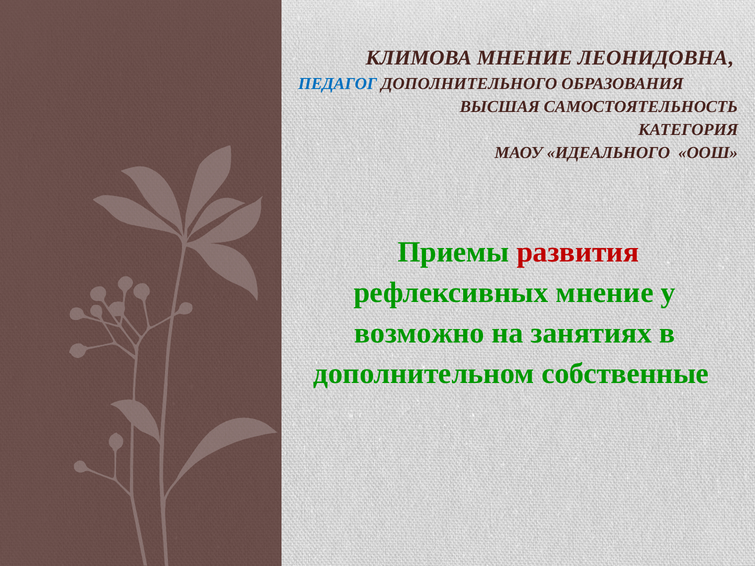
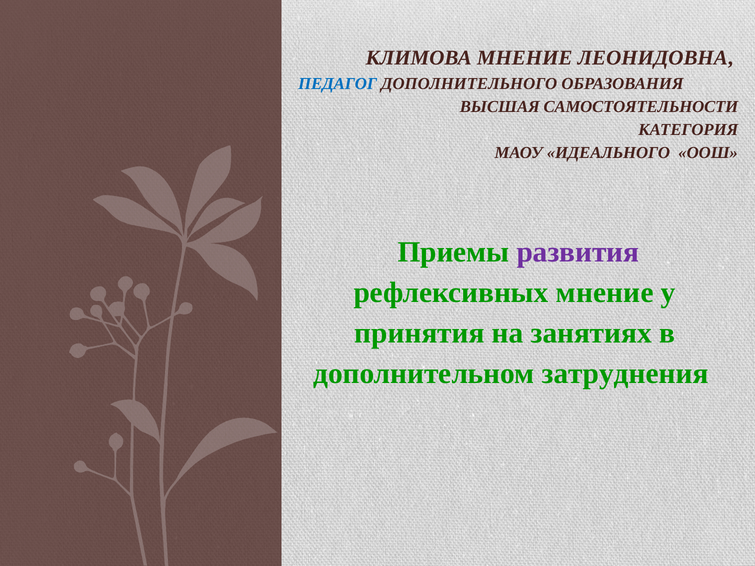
САМОСТОЯТЕЛЬНОСТЬ: САМОСТОЯТЕЛЬНОСТЬ -> САМОСТОЯТЕЛЬНОСТИ
развития colour: red -> purple
возможно: возможно -> принятия
собственные: собственные -> затруднения
